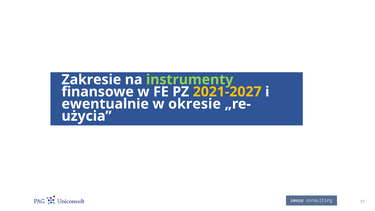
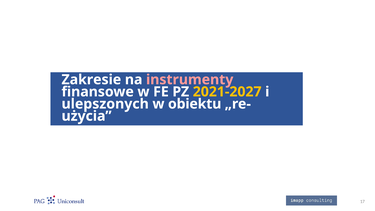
instrumenty colour: light green -> pink
ewentualnie: ewentualnie -> ulepszonych
okresie: okresie -> obiektu
